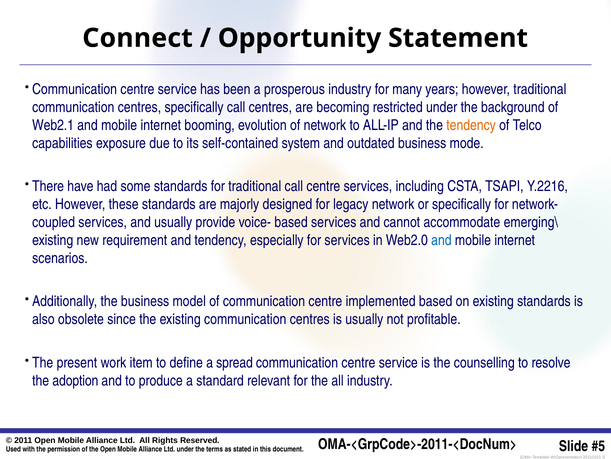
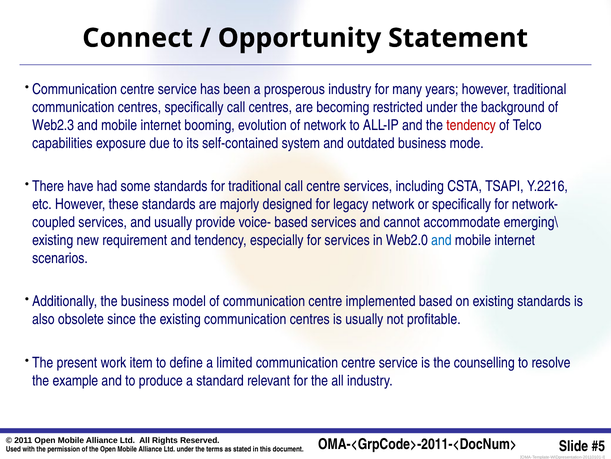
Web2.1: Web2.1 -> Web2.3
tendency at (471, 125) colour: orange -> red
spread: spread -> limited
adoption: adoption -> example
